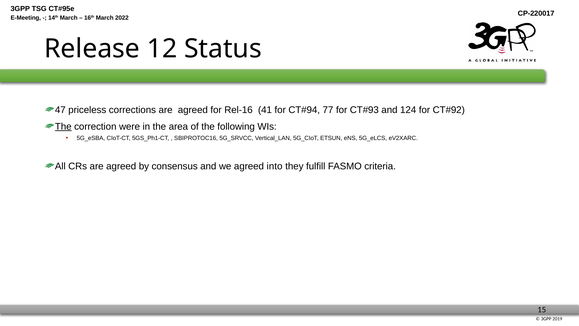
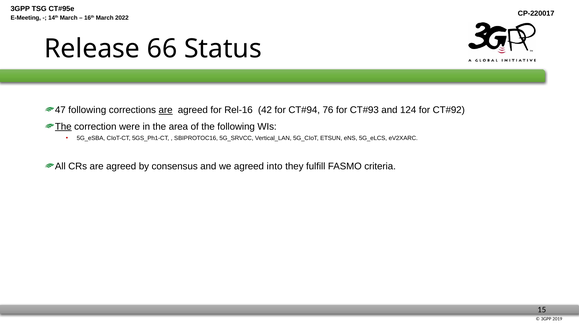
12: 12 -> 66
47 priceless: priceless -> following
are at (166, 110) underline: none -> present
41: 41 -> 42
77: 77 -> 76
